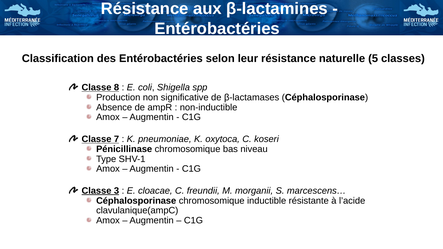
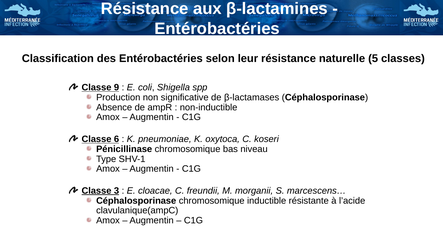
8: 8 -> 9
7: 7 -> 6
